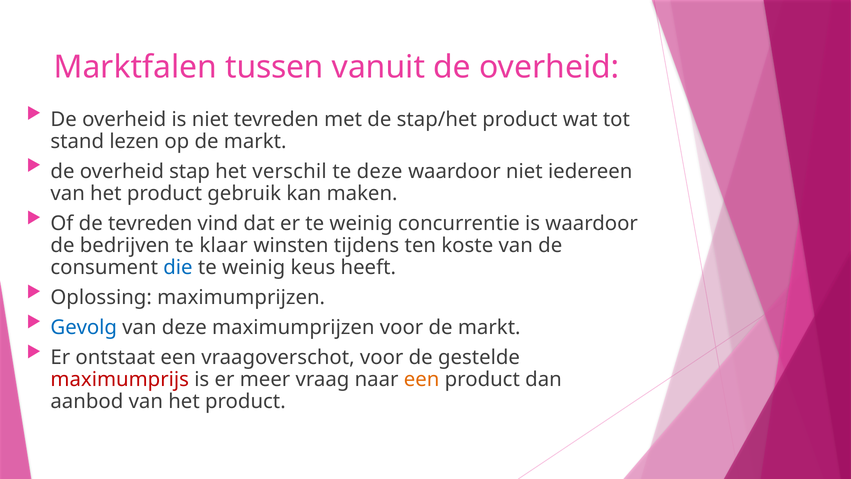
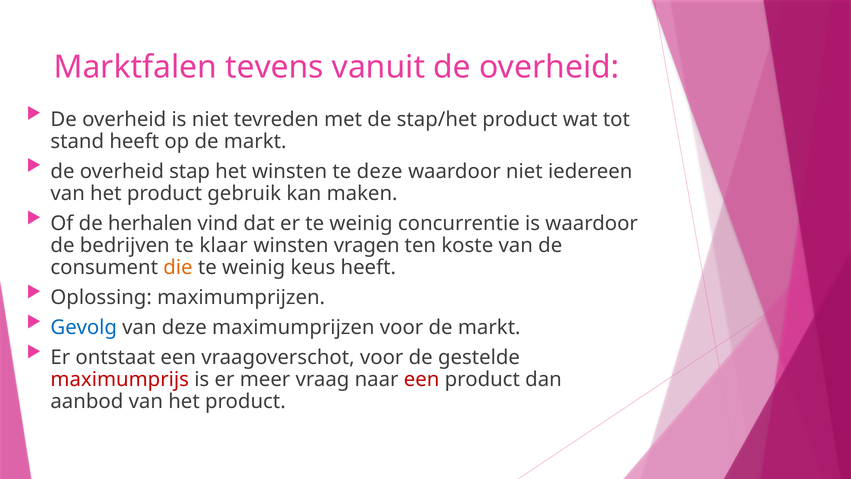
tussen: tussen -> tevens
stand lezen: lezen -> heeft
het verschil: verschil -> winsten
de tevreden: tevreden -> herhalen
tijdens: tijdens -> vragen
die colour: blue -> orange
een at (422, 379) colour: orange -> red
